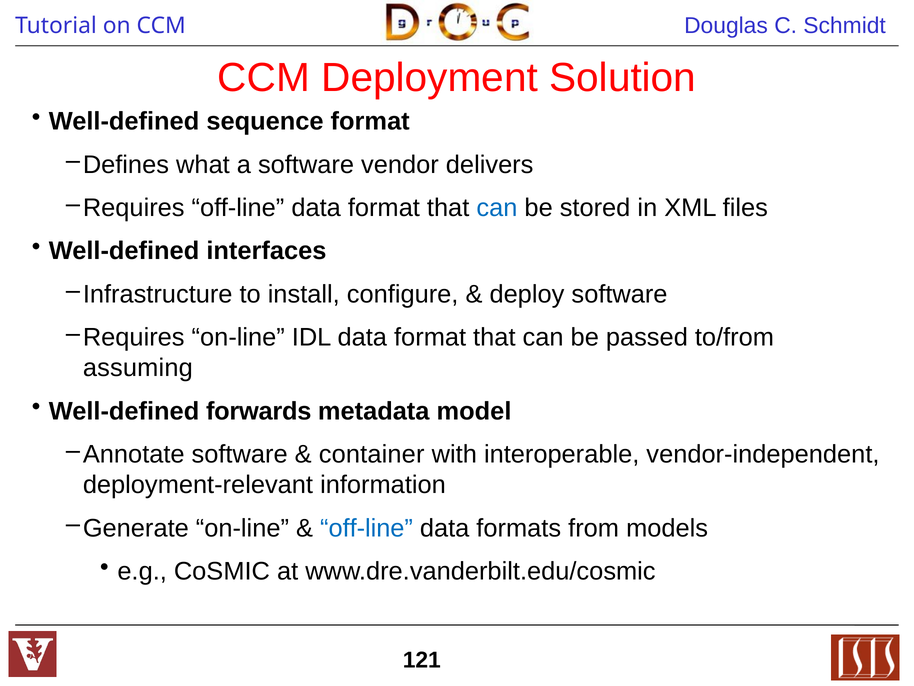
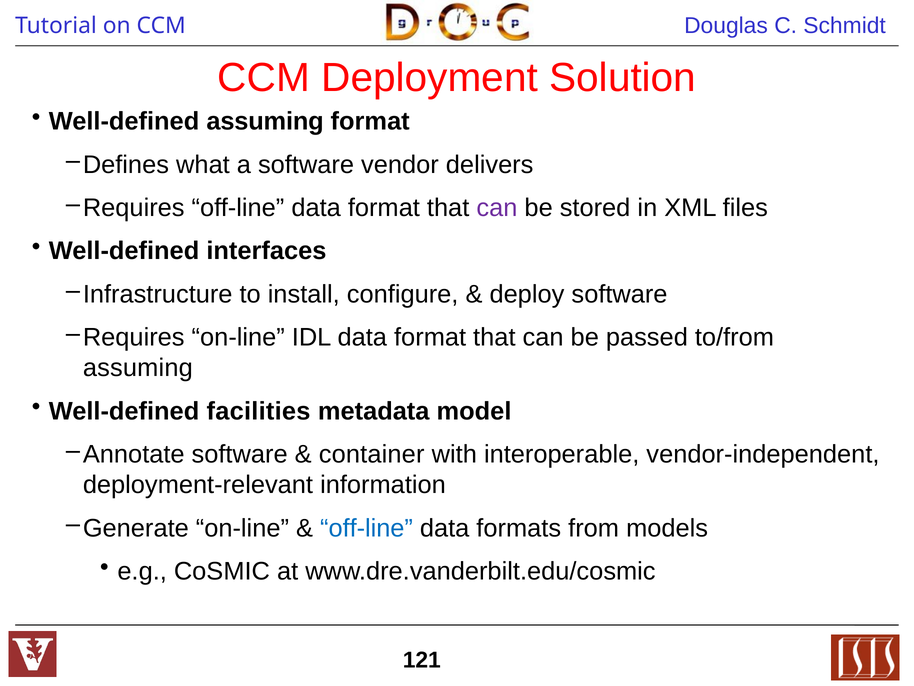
Well-defined sequence: sequence -> assuming
can at (497, 208) colour: blue -> purple
forwards: forwards -> facilities
